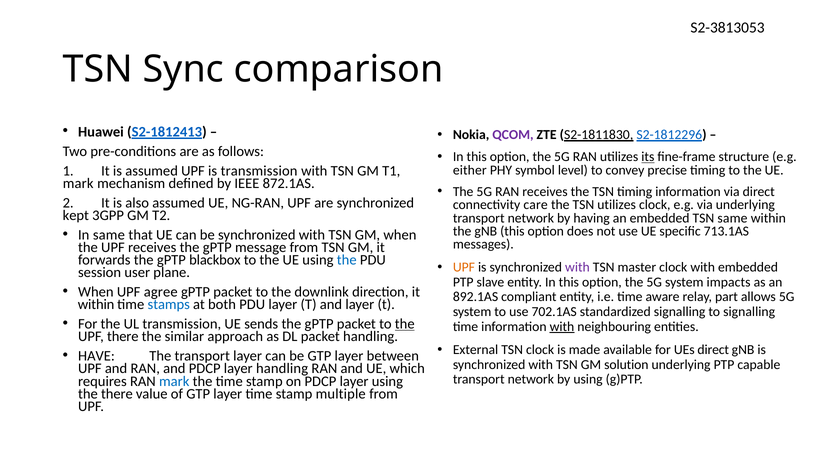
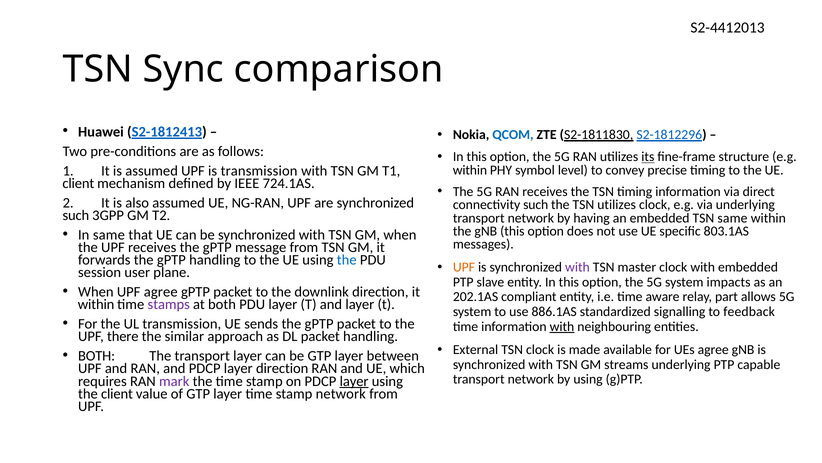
S2-3813053: S2-3813053 -> S2-4412013
QCOM colour: purple -> blue
either at (470, 170): either -> within
mark at (78, 183): mark -> client
872.1AS: 872.1AS -> 724.1AS
connectivity care: care -> such
kept at (76, 215): kept -> such
713.1AS: 713.1AS -> 803.1AS
gPTP blackbox: blackbox -> handling
892.1AS: 892.1AS -> 202.1AS
stamps colour: blue -> purple
702.1AS: 702.1AS -> 886.1AS
to signalling: signalling -> feedback
the at (405, 324) underline: present -> none
UEs direct: direct -> agree
HAVE at (96, 356): HAVE -> BOTH
solution: solution -> streams
layer handling: handling -> direction
mark at (174, 381) colour: blue -> purple
layer at (354, 381) underline: none -> present
the there: there -> client
stamp multiple: multiple -> network
